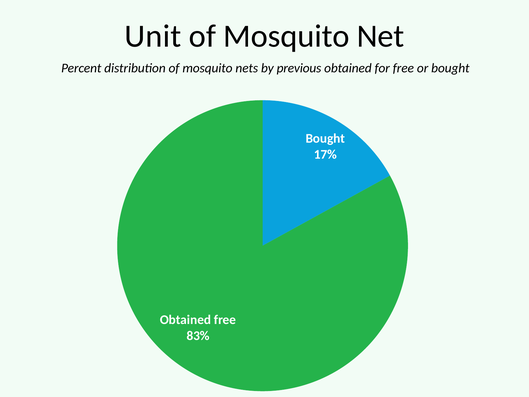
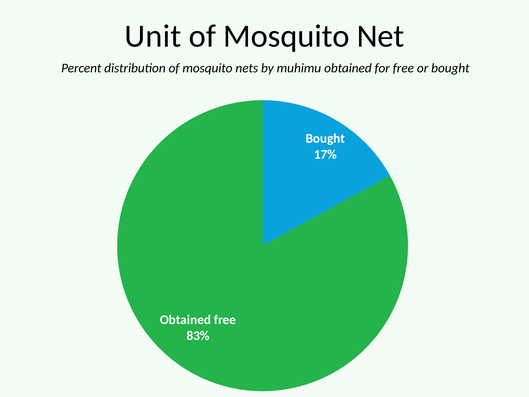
previous: previous -> muhimu
